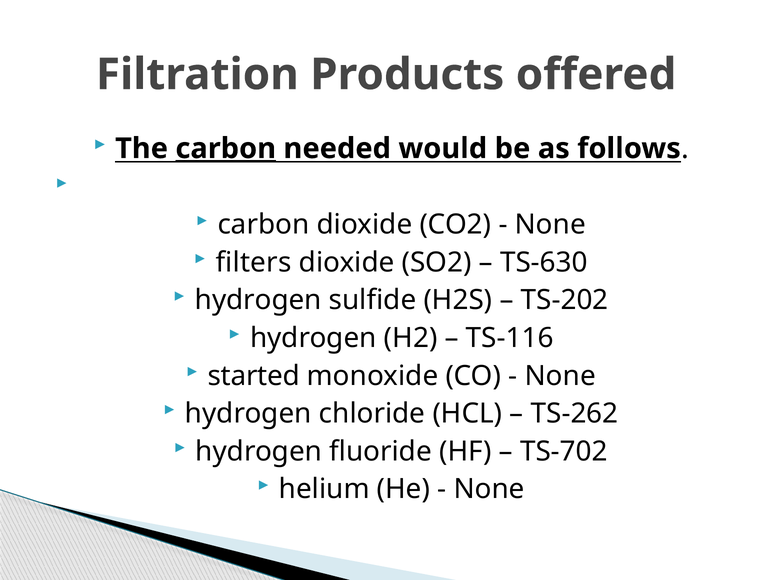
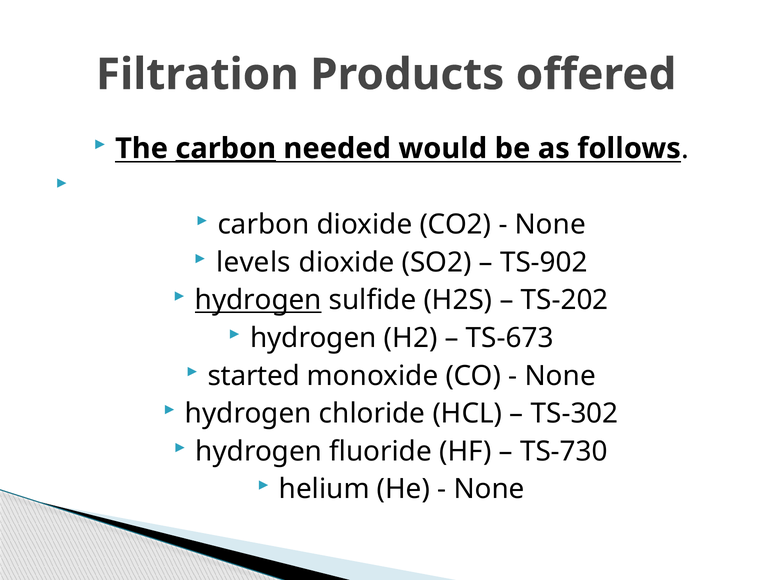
filters: filters -> levels
TS-630: TS-630 -> TS-902
hydrogen at (258, 300) underline: none -> present
TS-116: TS-116 -> TS-673
TS-262: TS-262 -> TS-302
TS-702: TS-702 -> TS-730
